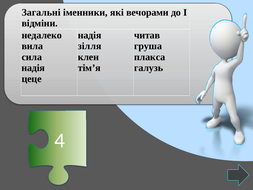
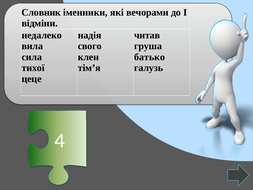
Загальні: Загальні -> Словник
зілля: зілля -> свого
плакса: плакса -> батько
надія at (33, 68): надія -> тихої
